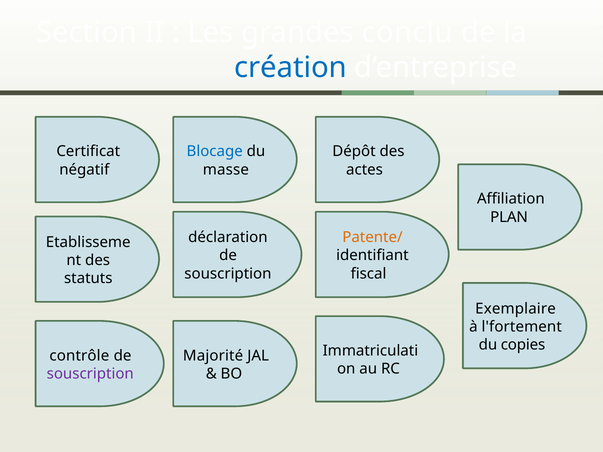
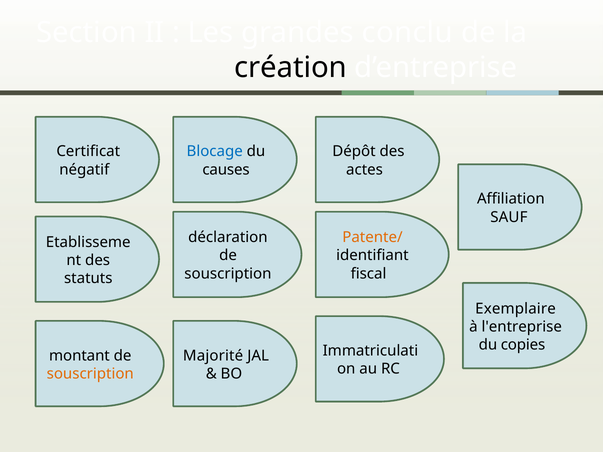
création colour: blue -> black
masse: masse -> causes
PLAN: PLAN -> SAUF
l'fortement: l'fortement -> l'entreprise
contrôle: contrôle -> montant
souscription at (90, 374) colour: purple -> orange
